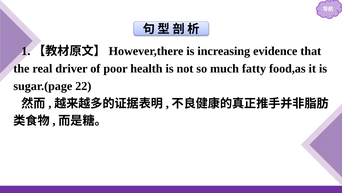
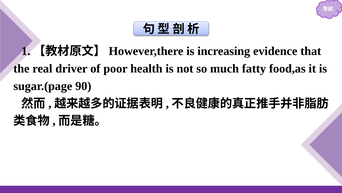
22: 22 -> 90
